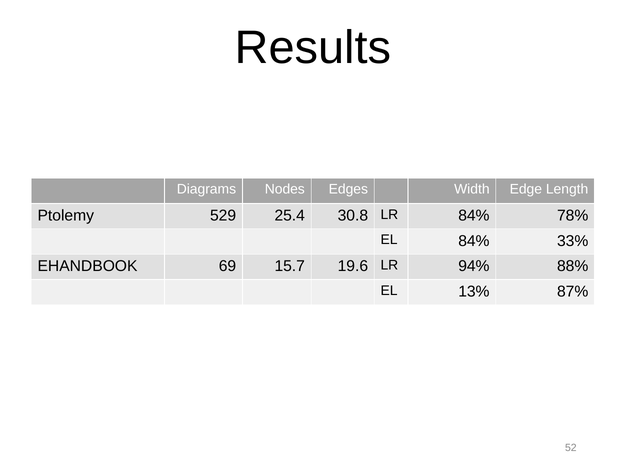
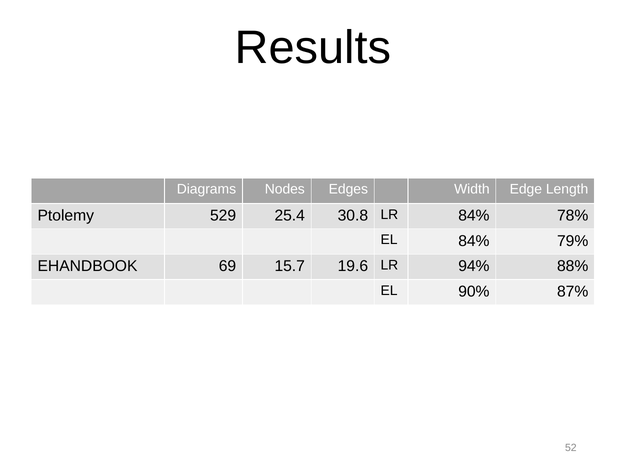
33%: 33% -> 79%
13%: 13% -> 90%
